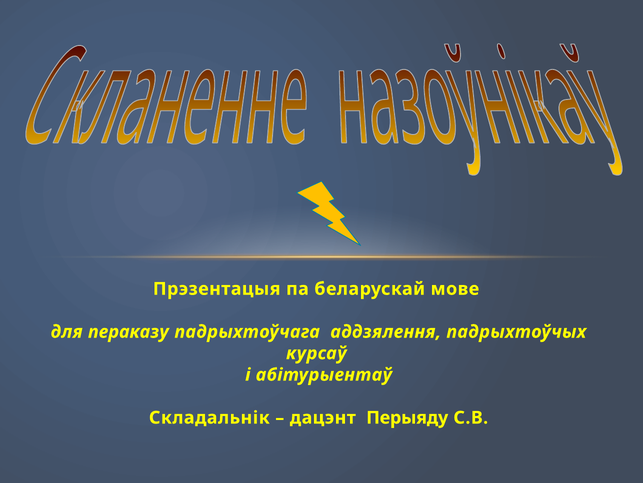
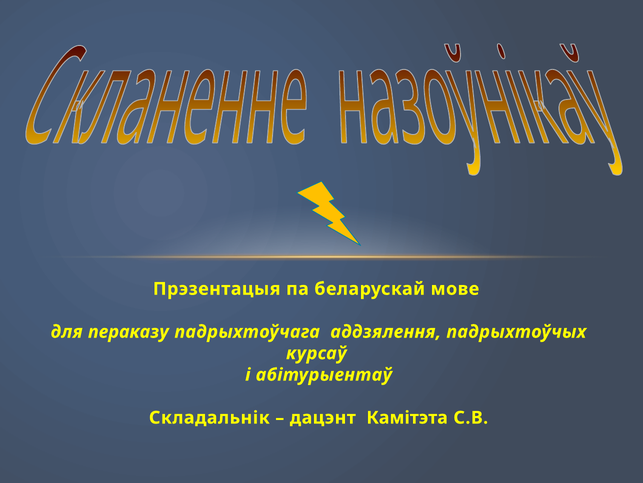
Перыяду: Перыяду -> Камітэта
